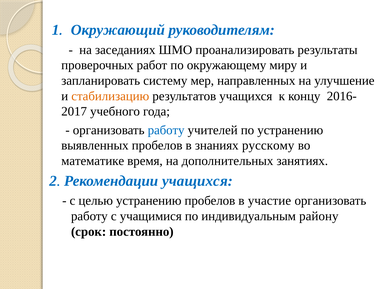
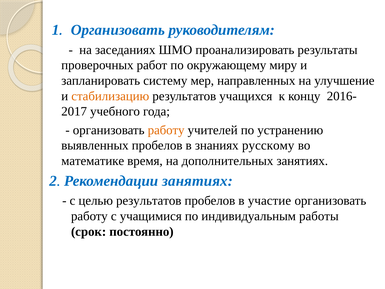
Окружающий at (118, 30): Окружающий -> Организовать
работу at (166, 130) colour: blue -> orange
Рекомендации учащихся: учащихся -> занятиях
целью устранению: устранению -> результатов
району: району -> работы
